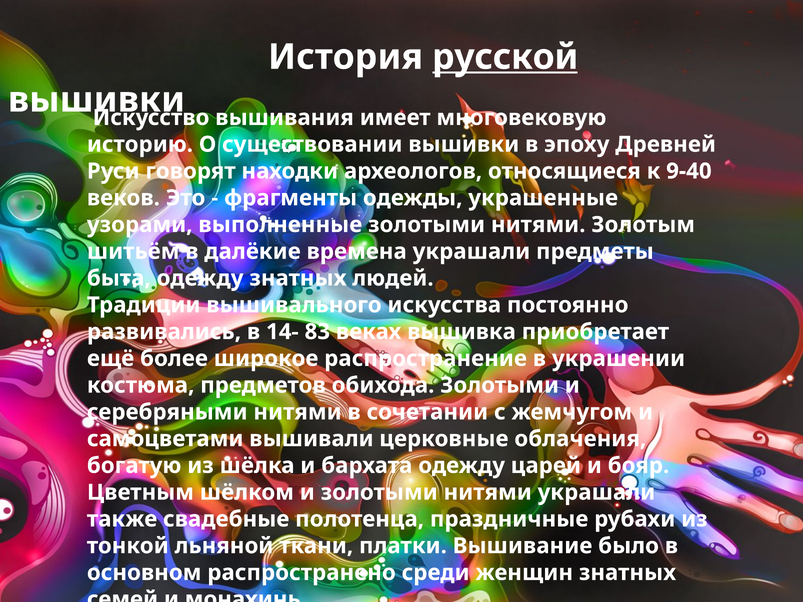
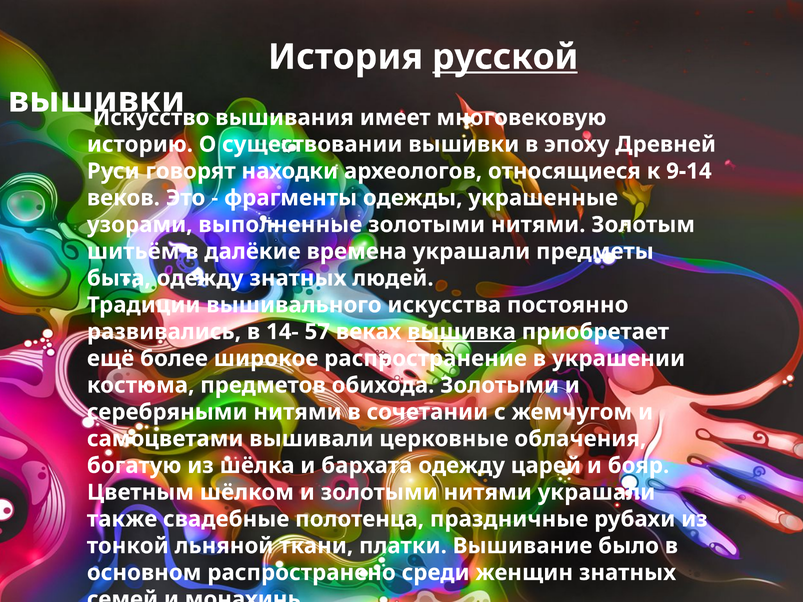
9-40: 9-40 -> 9-14
83: 83 -> 57
вышивка underline: none -> present
